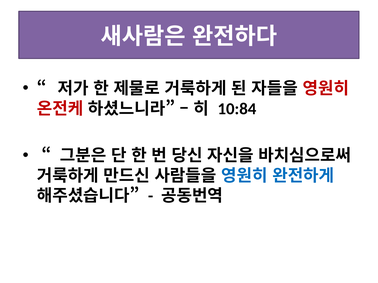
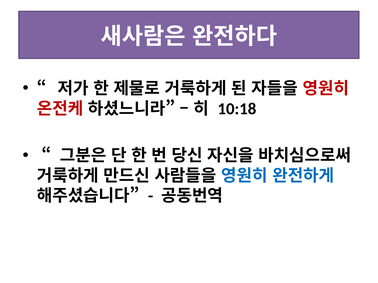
10:84: 10:84 -> 10:18
